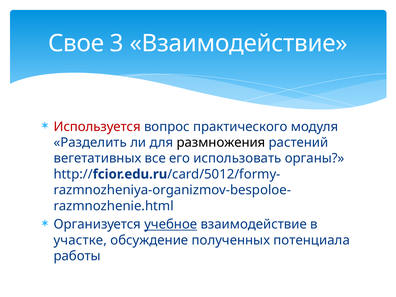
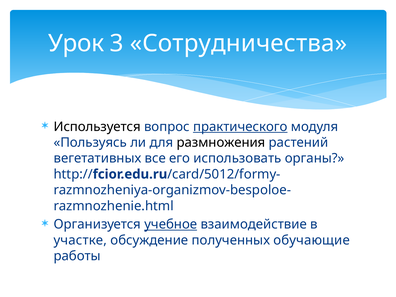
Свое: Свое -> Урок
3 Взаимодействие: Взаимодействие -> Сотрудничества
Используется colour: red -> black
практического underline: none -> present
Разделить: Разделить -> Пользуясь
потенциала: потенциала -> обучающие
